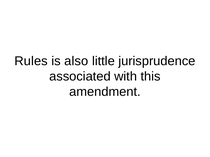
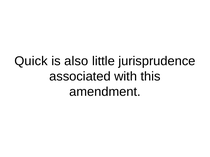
Rules: Rules -> Quick
